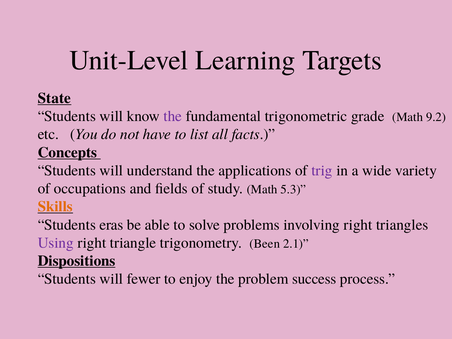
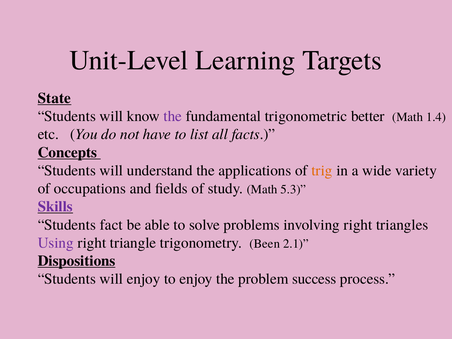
grade: grade -> better
9.2: 9.2 -> 1.4
trig colour: purple -> orange
Skills colour: orange -> purple
eras: eras -> fact
will fewer: fewer -> enjoy
